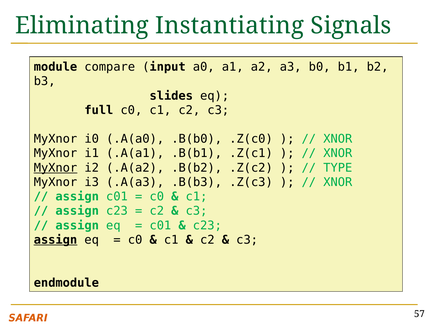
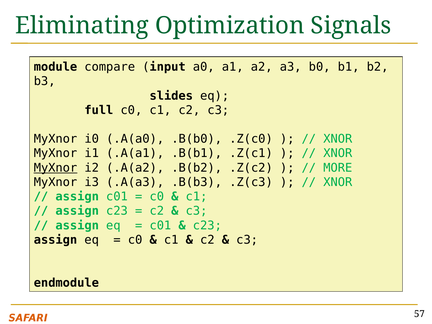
Instantiating: Instantiating -> Optimization
TYPE: TYPE -> MORE
assign at (55, 240) underline: present -> none
